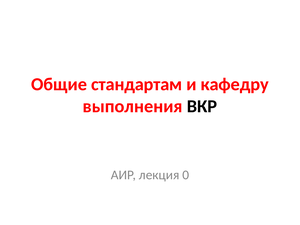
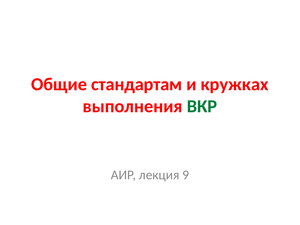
кафедру: кафедру -> кружках
ВКР colour: black -> green
0: 0 -> 9
